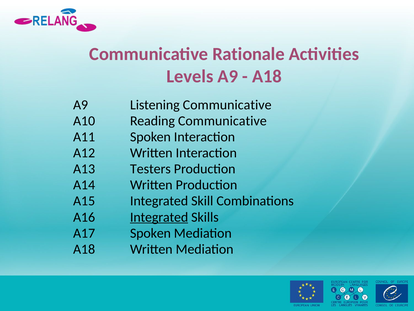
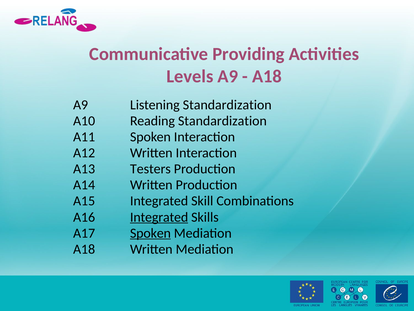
Rationale: Rationale -> Providing
Listening Communicative: Communicative -> Standardization
Reading Communicative: Communicative -> Standardization
Spoken at (150, 233) underline: none -> present
